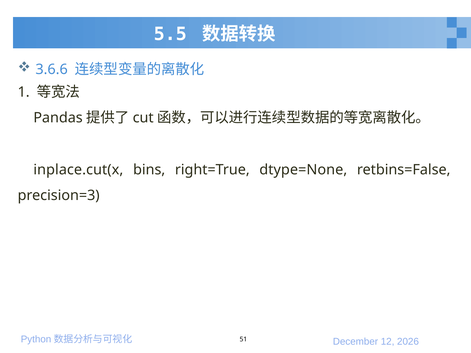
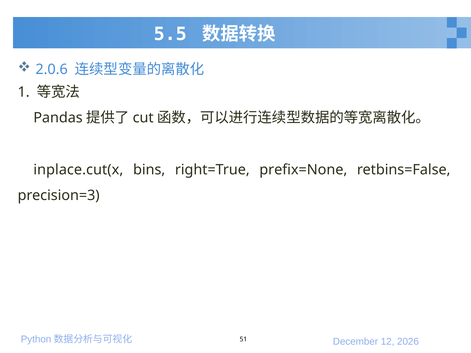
3.6.6: 3.6.6 -> 2.0.6
dtype=None: dtype=None -> prefix=None
